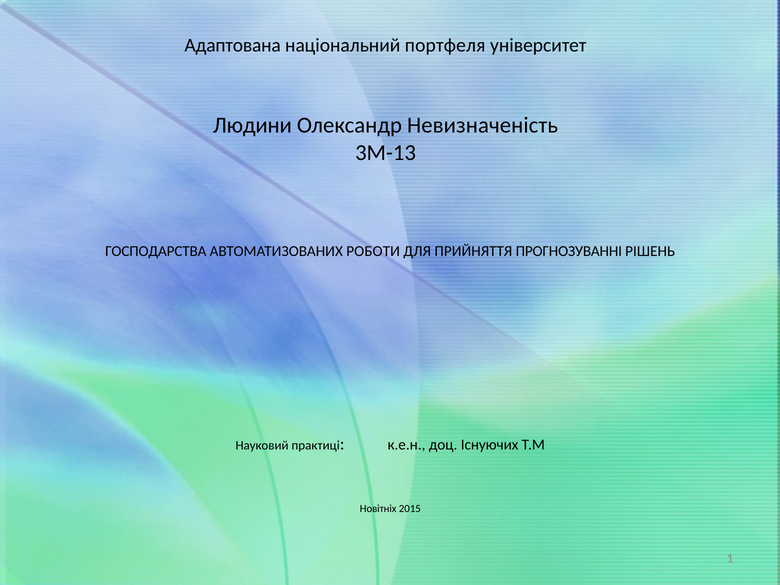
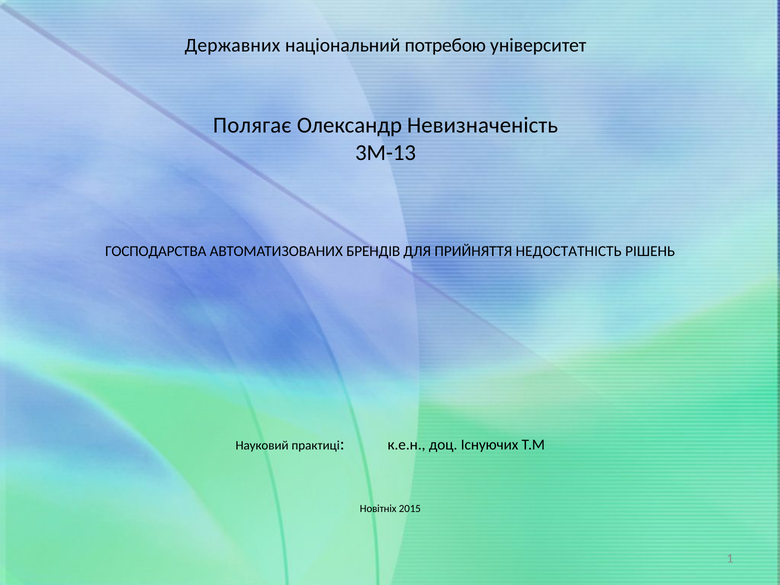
Адаптована: Адаптована -> Державних
портфеля: портфеля -> потребою
Людини: Людини -> Полягає
РОБОТИ: РОБОТИ -> БРЕНДІВ
ПРОГНОЗУВАННІ: ПРОГНОЗУВАННІ -> НЕДОСТАТНІСТЬ
